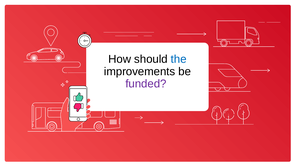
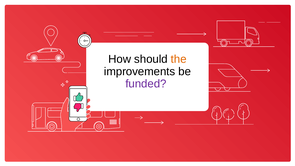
the colour: blue -> orange
